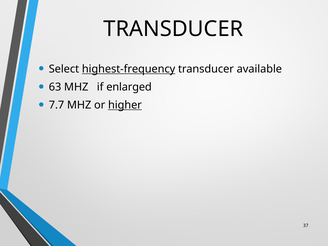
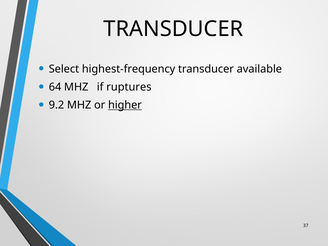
highest-frequency underline: present -> none
63: 63 -> 64
enlarged: enlarged -> ruptures
7.7: 7.7 -> 9.2
